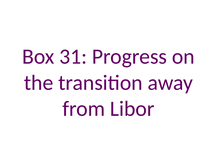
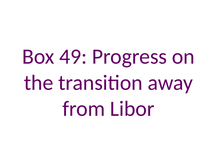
31: 31 -> 49
